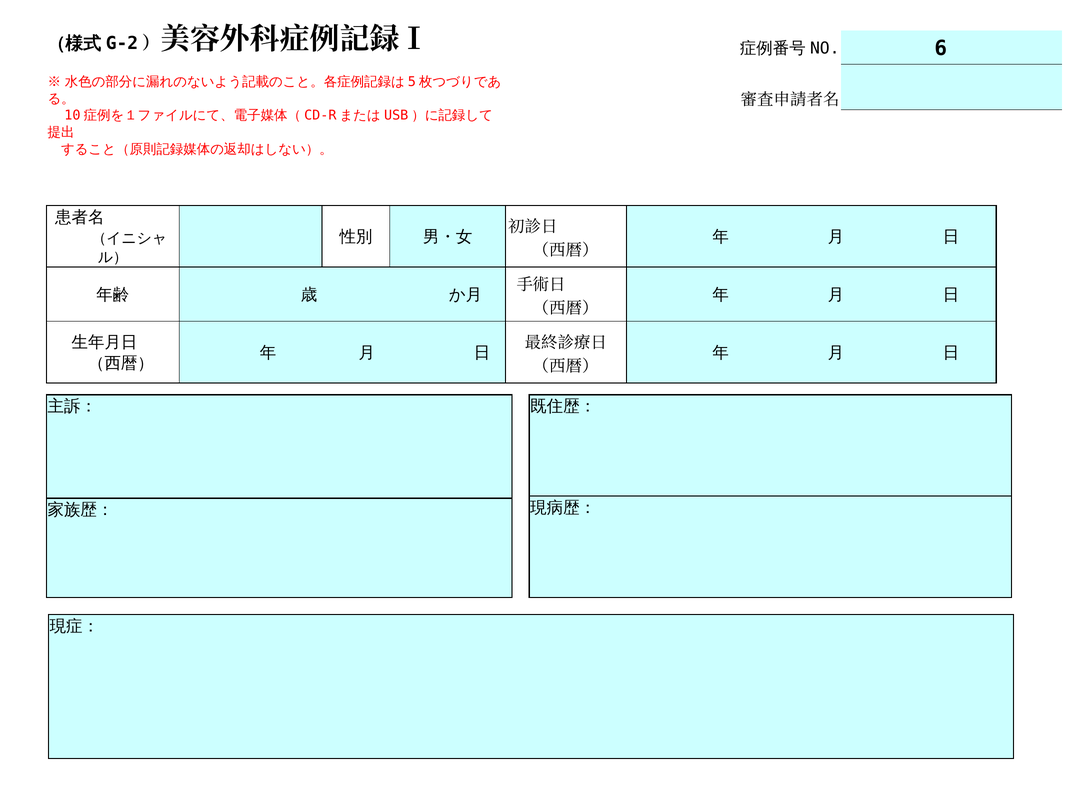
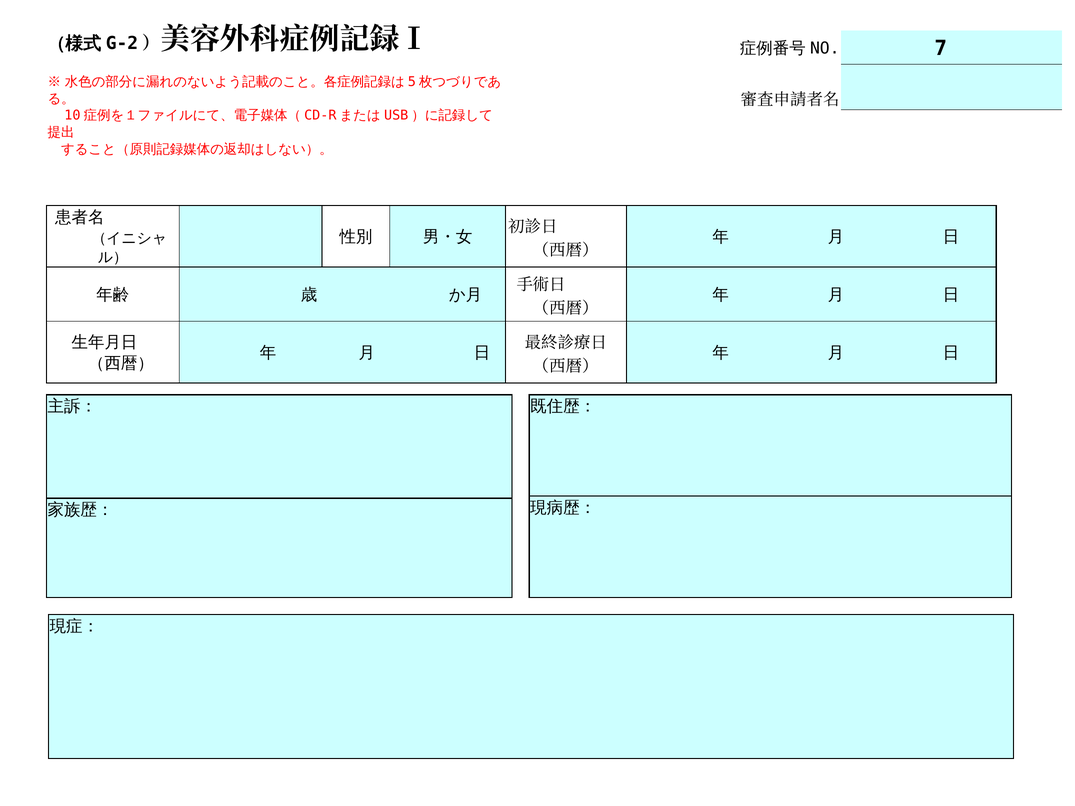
6: 6 -> 7
